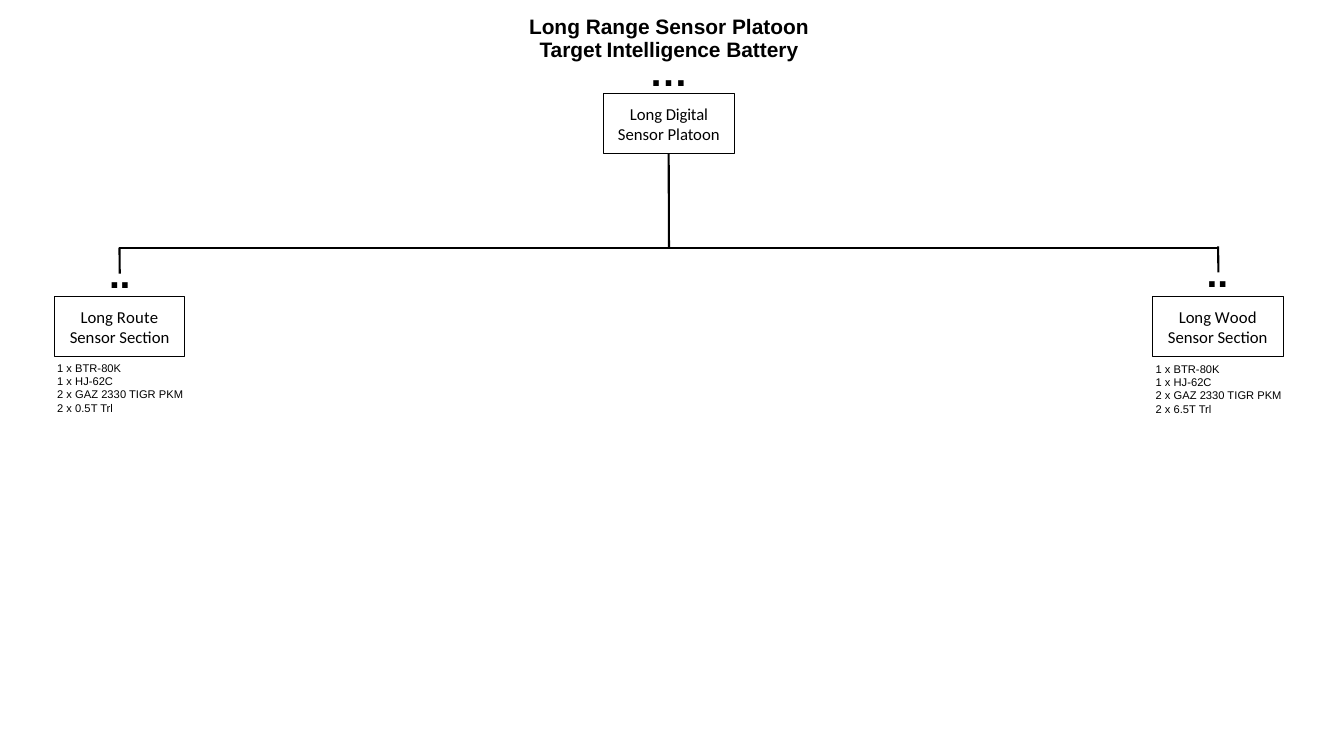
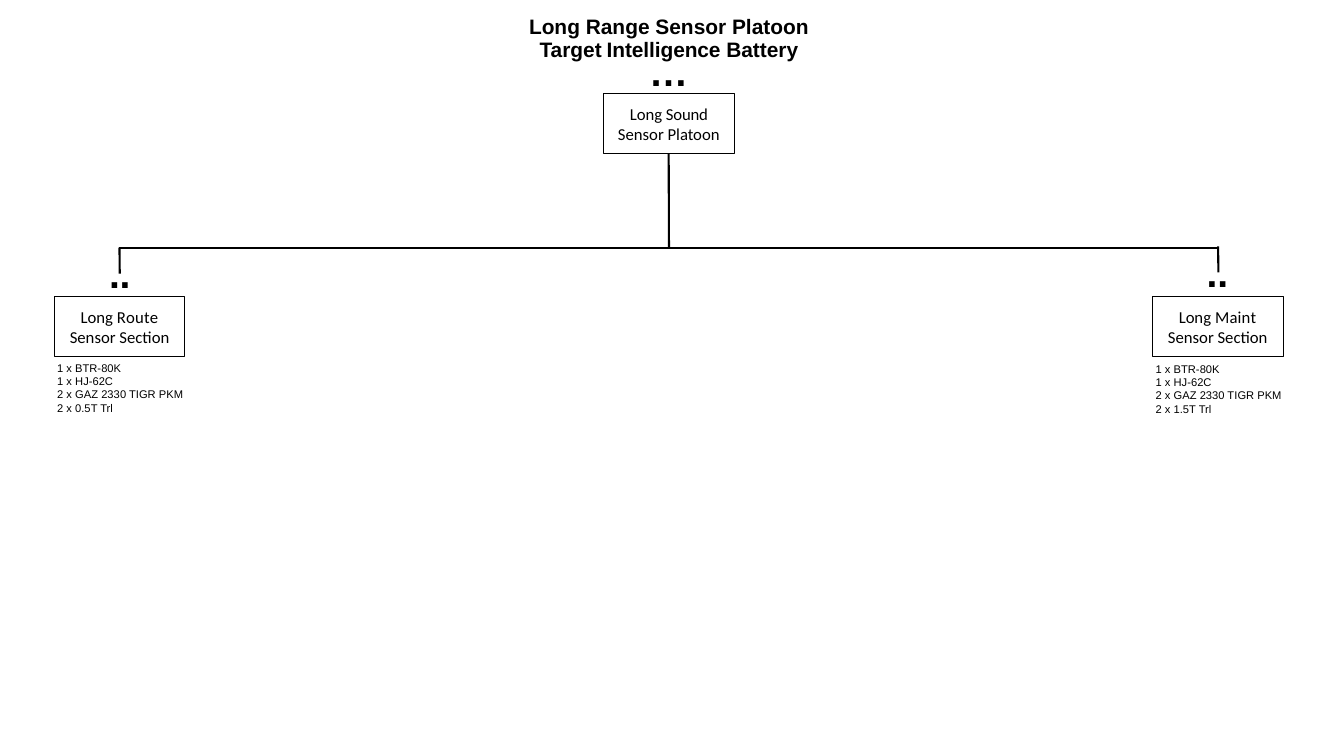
Digital: Digital -> Sound
Wood: Wood -> Maint
6.5T: 6.5T -> 1.5T
